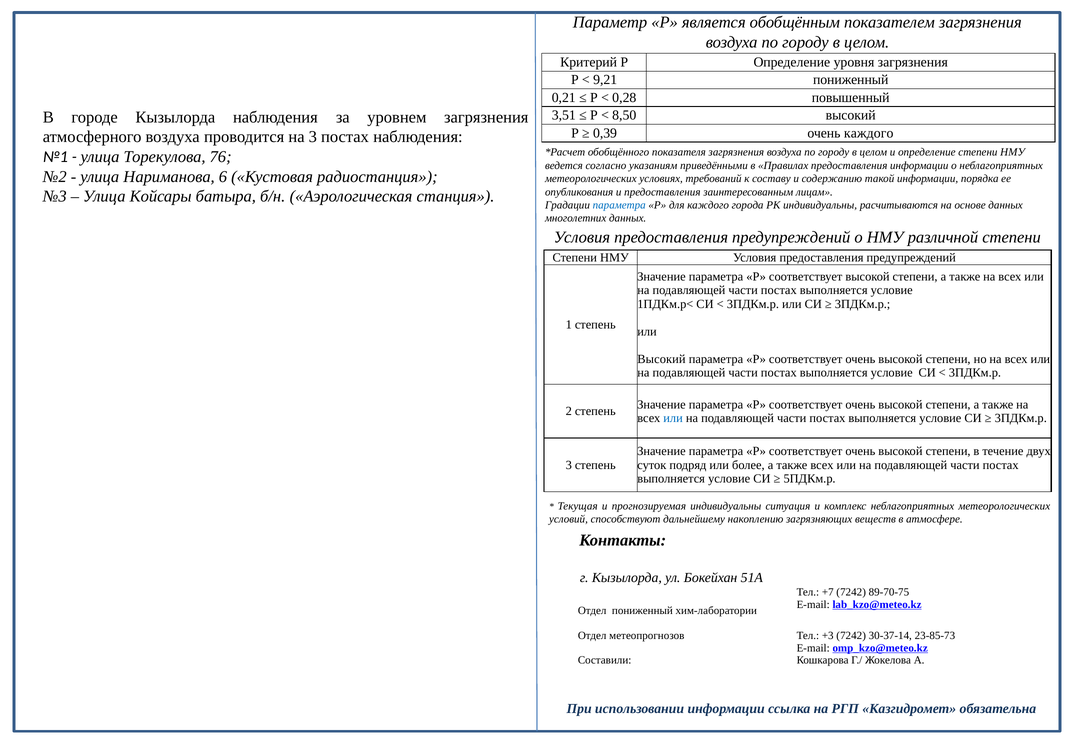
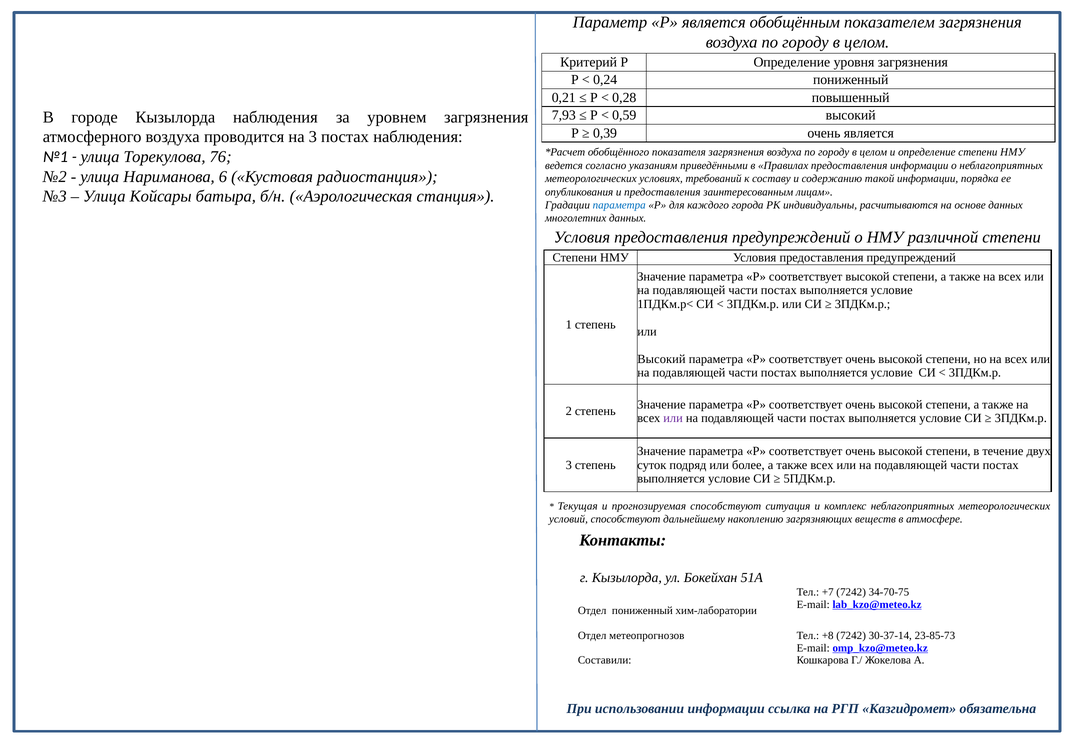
9,21: 9,21 -> 0,24
3,51: 3,51 -> 7,93
8,50: 8,50 -> 0,59
очень каждого: каждого -> является
или at (673, 418) colour: blue -> purple
прогнозируемая индивидуальны: индивидуальны -> способствуют
89-70-75: 89-70-75 -> 34-70-75
+3: +3 -> +8
